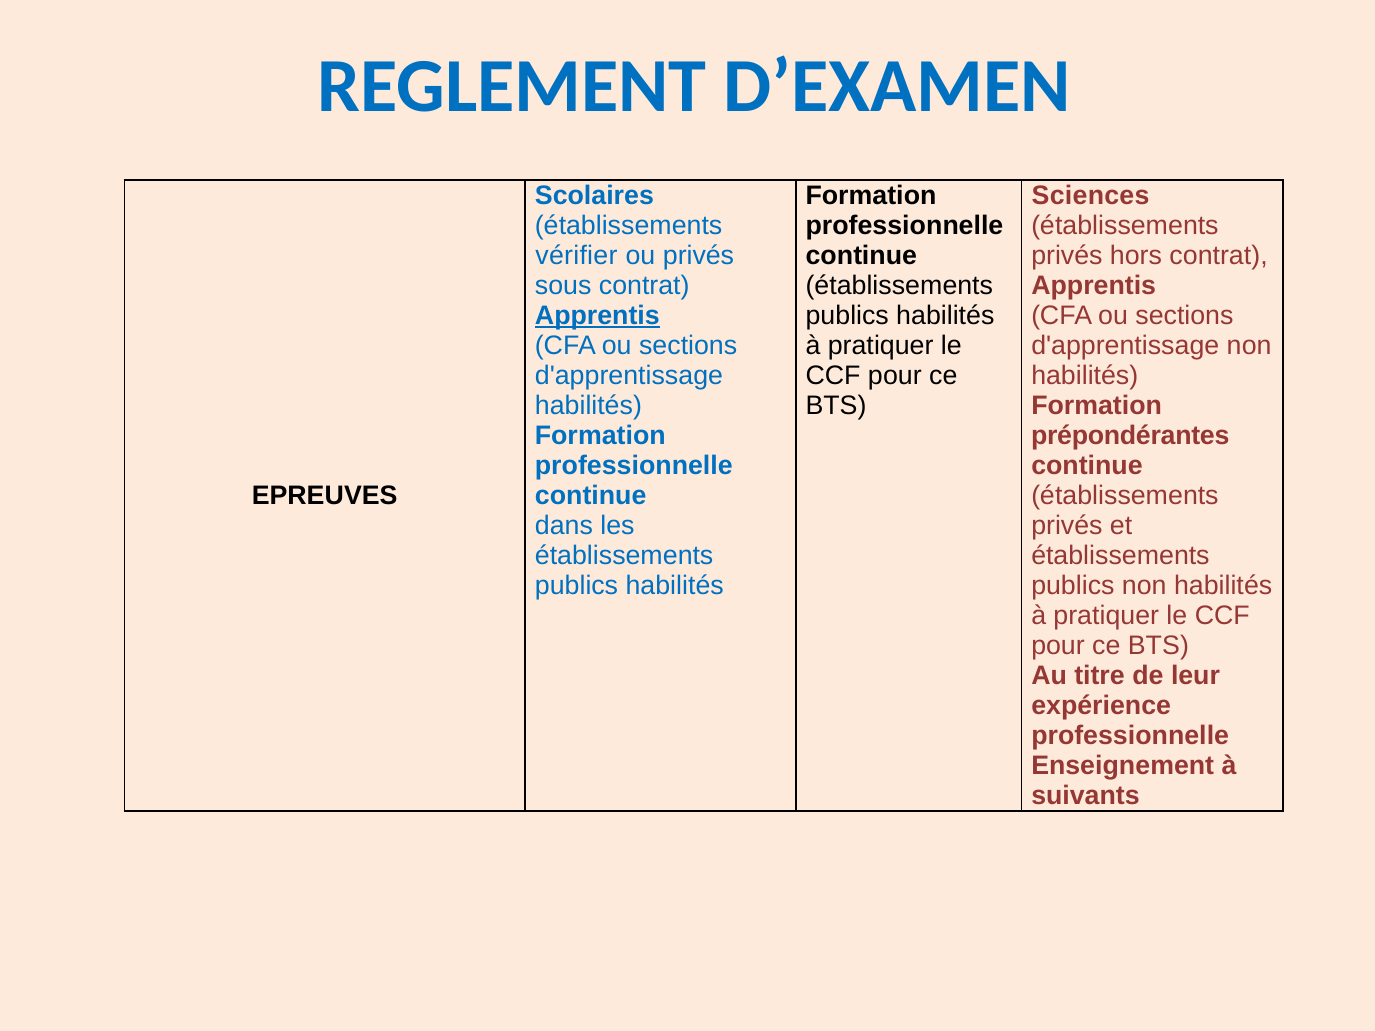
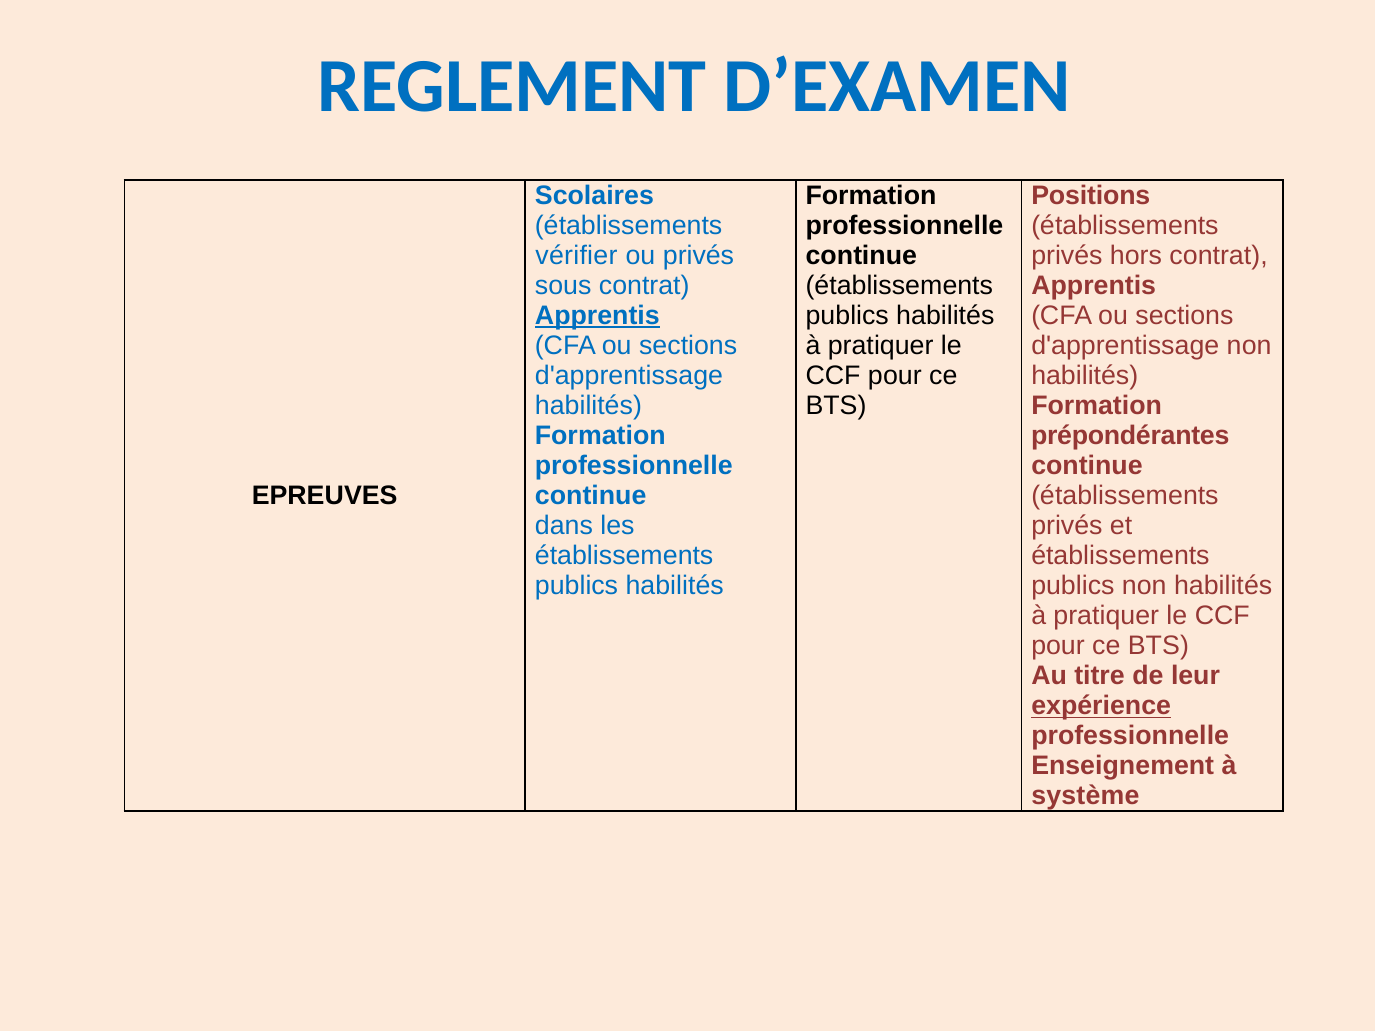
Sciences: Sciences -> Positions
expérience underline: none -> present
suivants: suivants -> système
